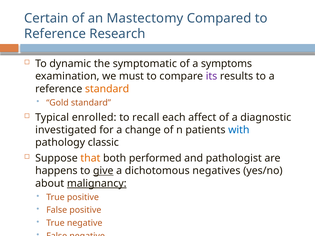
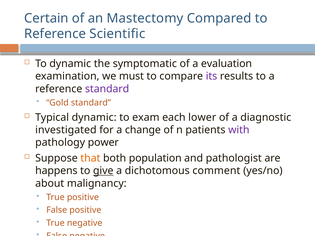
Research: Research -> Scientific
symptoms: symptoms -> evaluation
standard at (107, 89) colour: orange -> purple
Typical enrolled: enrolled -> dynamic
recall: recall -> exam
affect: affect -> lower
with colour: blue -> purple
classic: classic -> power
performed: performed -> population
negatives: negatives -> comment
malignancy underline: present -> none
